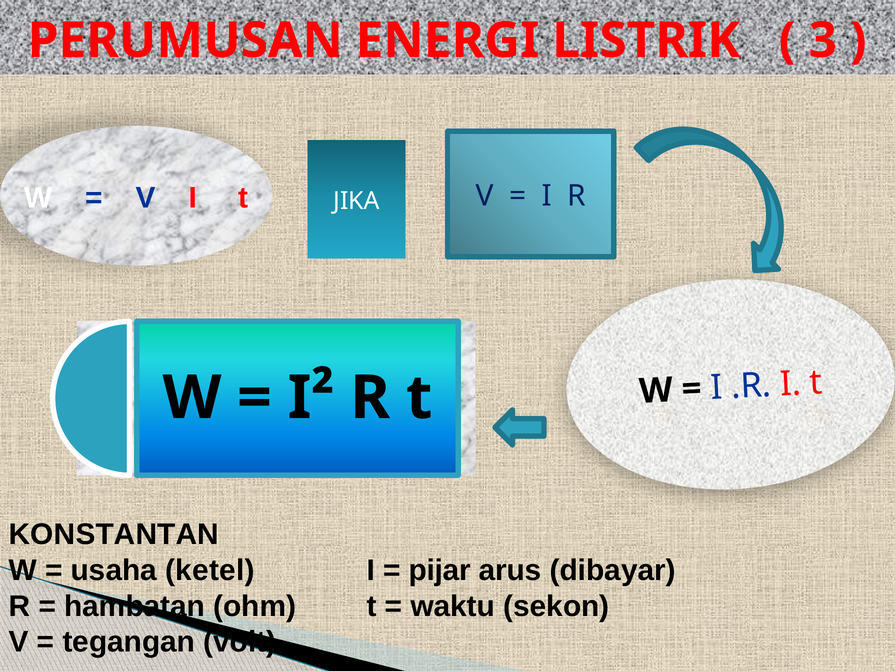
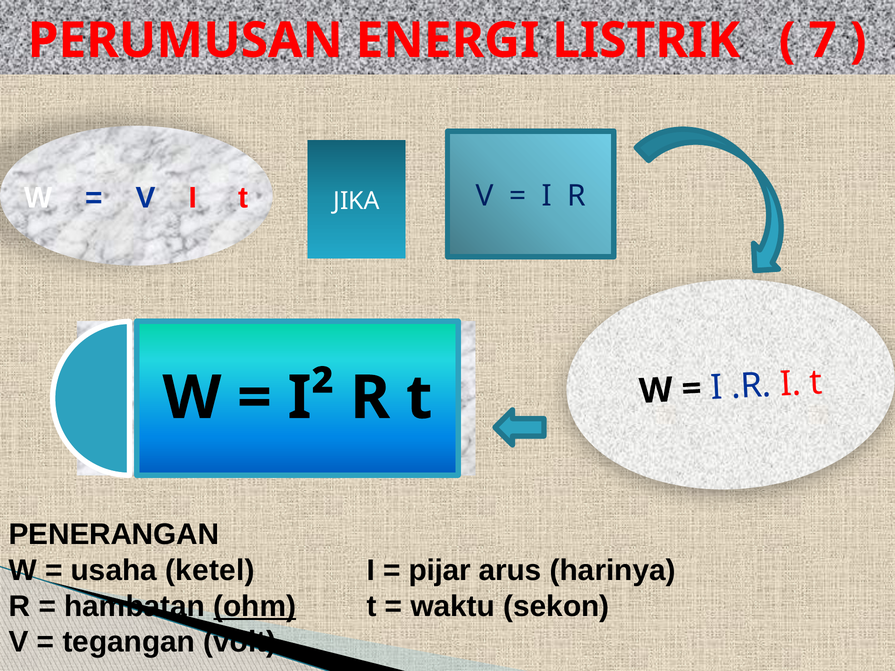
3: 3 -> 7
KONSTANTAN: KONSTANTAN -> PENERANGAN
dibayar: dibayar -> harinya
ohm underline: none -> present
